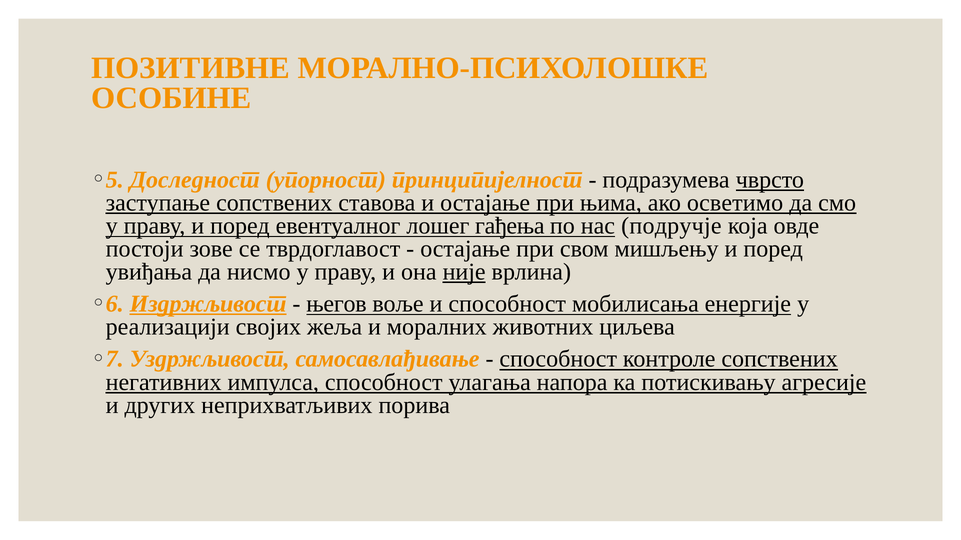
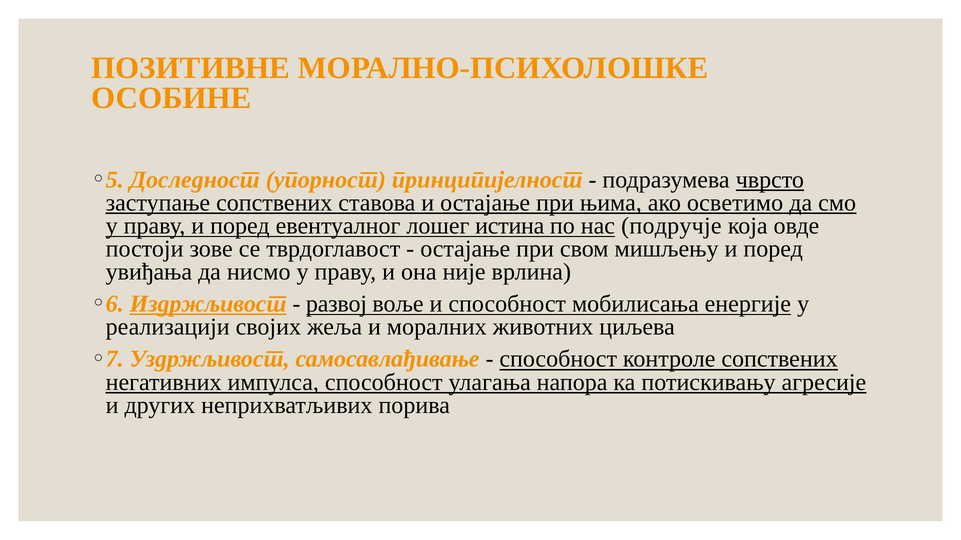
гађења: гађења -> истина
није underline: present -> none
његов: његов -> развој
